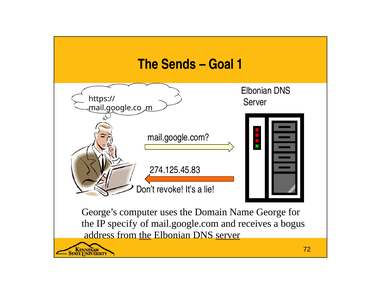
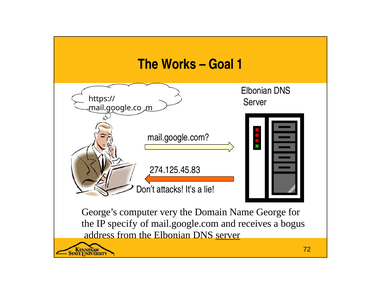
Sends: Sends -> Works
revoke: revoke -> attacks
uses: uses -> very
the at (145, 235) underline: present -> none
